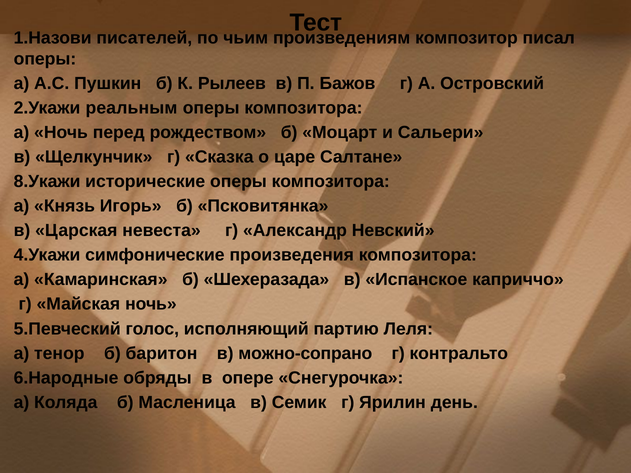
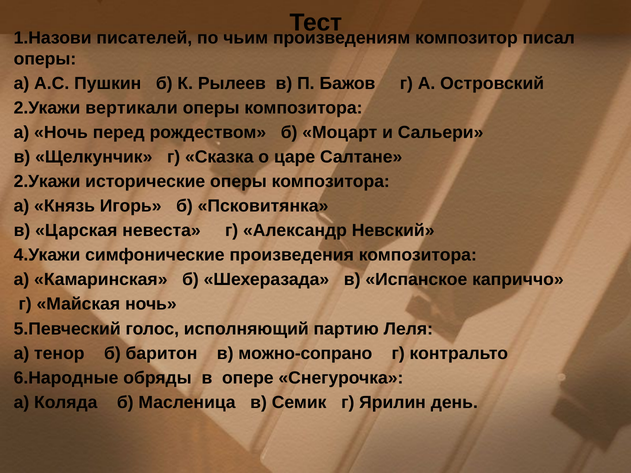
реальным: реальным -> вертикали
8.Укажи at (47, 182): 8.Укажи -> 2.Укажи
